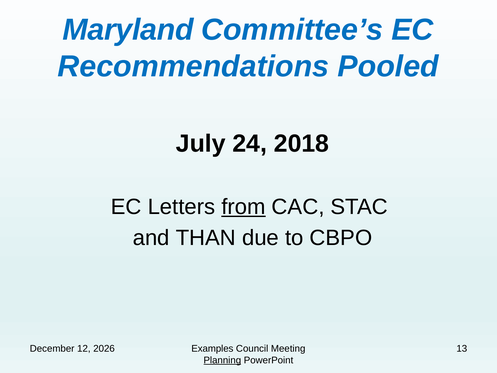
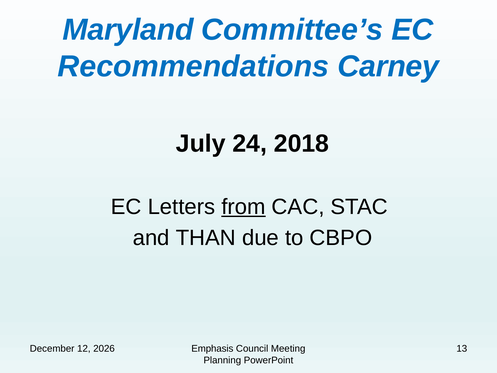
Pooled: Pooled -> Carney
Examples: Examples -> Emphasis
Planning underline: present -> none
